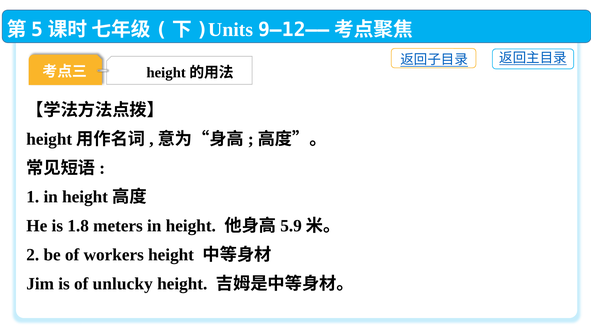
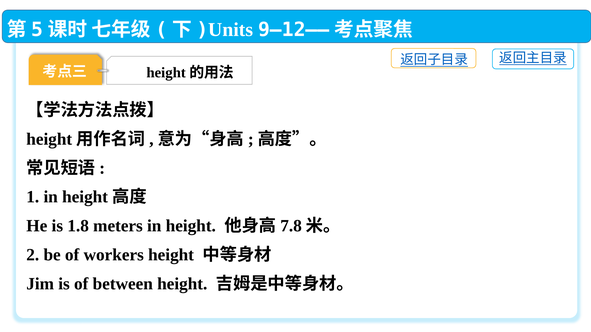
5.9: 5.9 -> 7.8
unlucky: unlucky -> between
